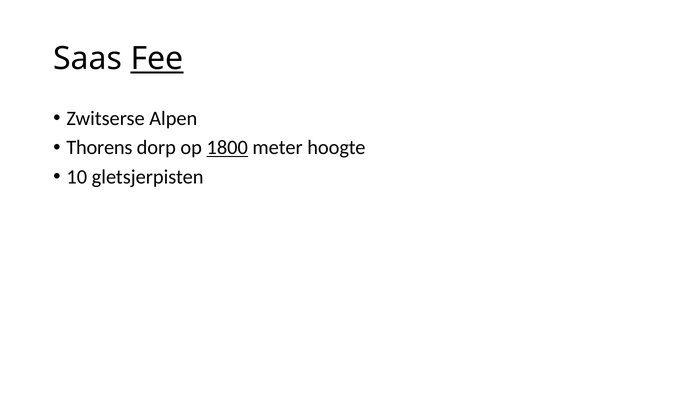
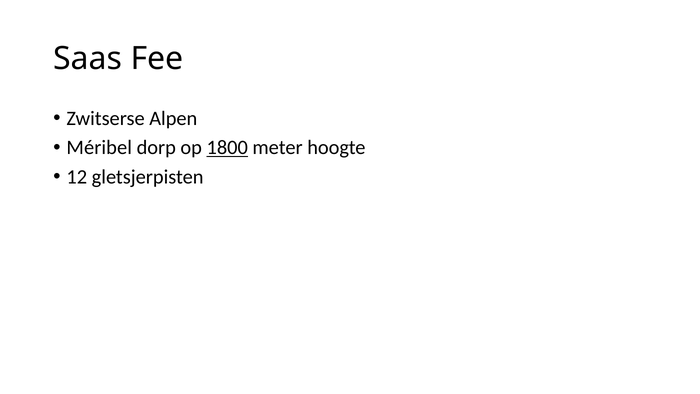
Fee underline: present -> none
Thorens: Thorens -> Méribel
10: 10 -> 12
